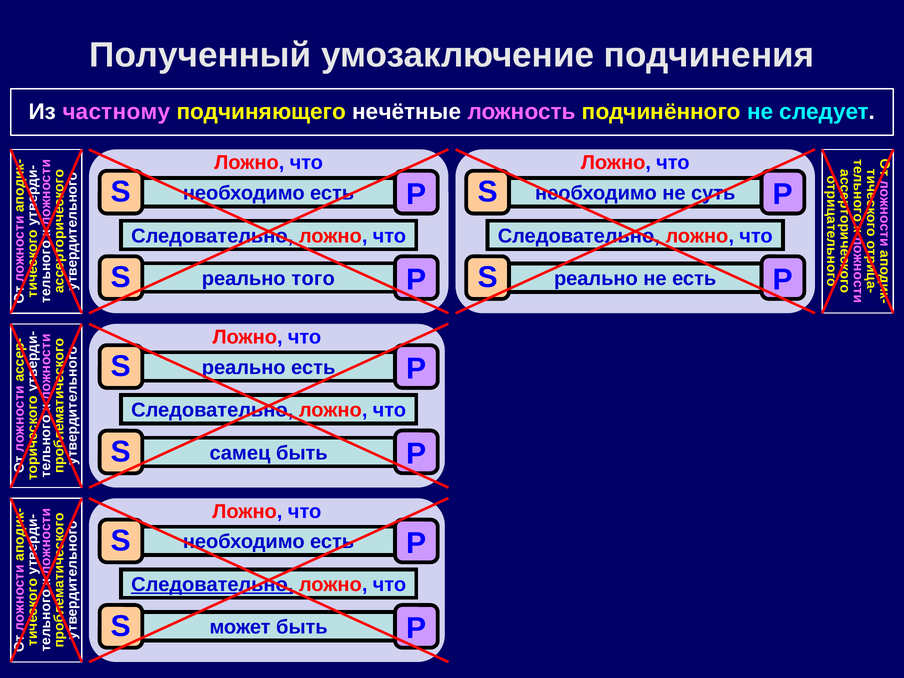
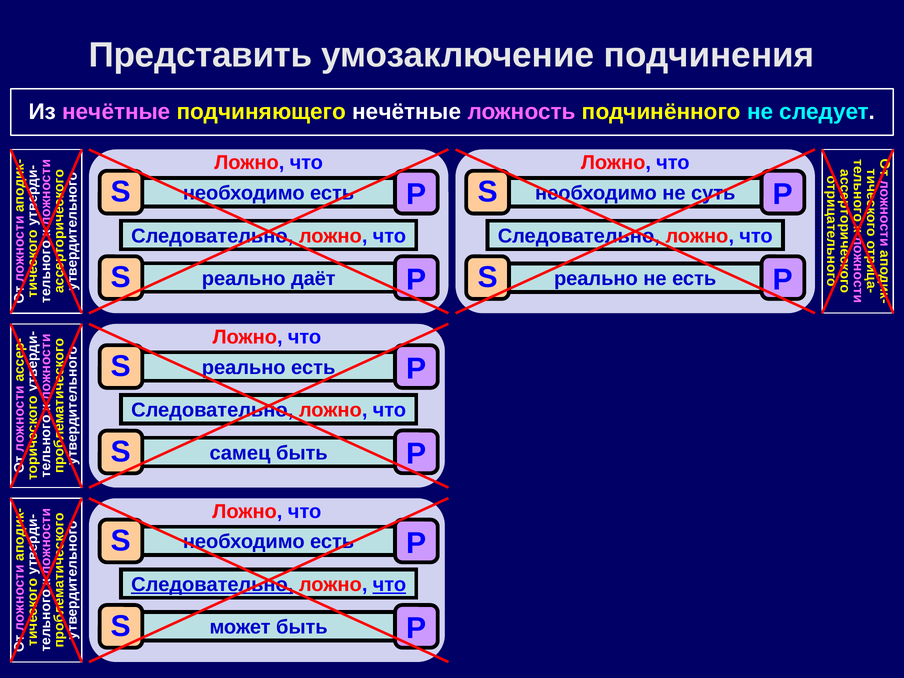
Полученный: Полученный -> Представить
Из частному: частному -> нечётные
того: того -> даёт
что at (389, 585) underline: none -> present
